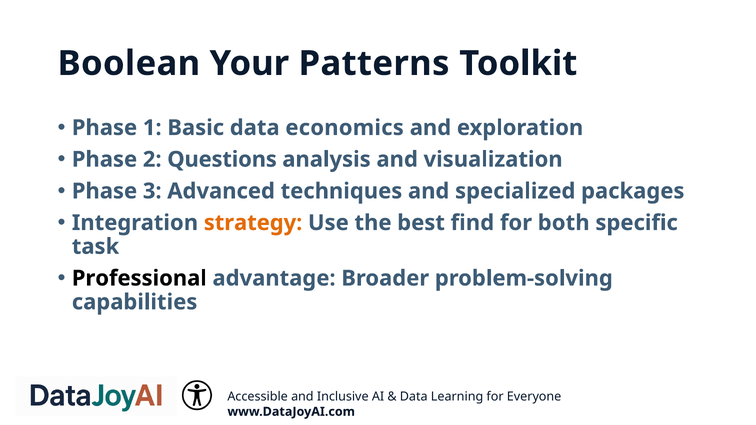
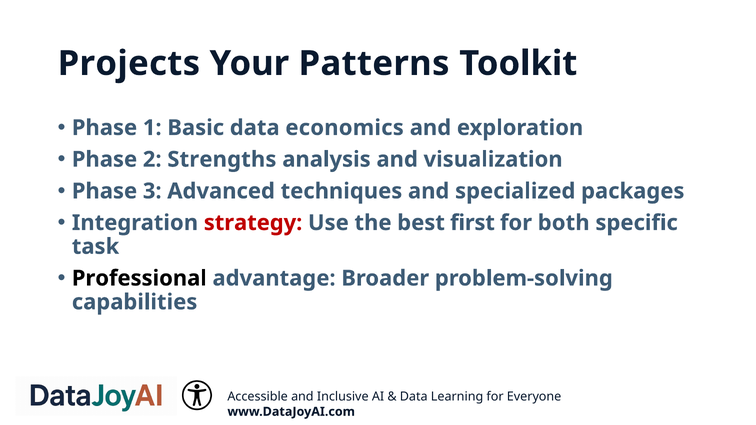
Boolean: Boolean -> Projects
Questions: Questions -> Strengths
strategy colour: orange -> red
find: find -> first
